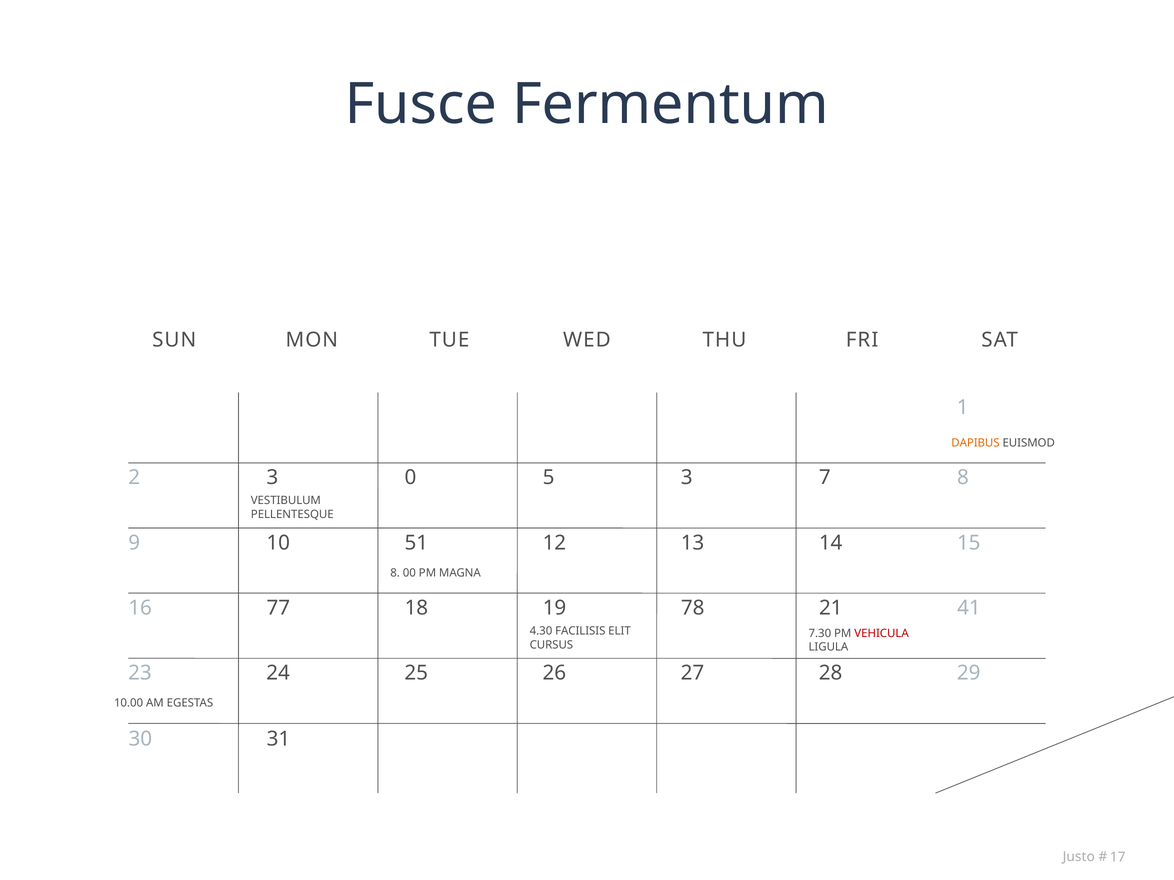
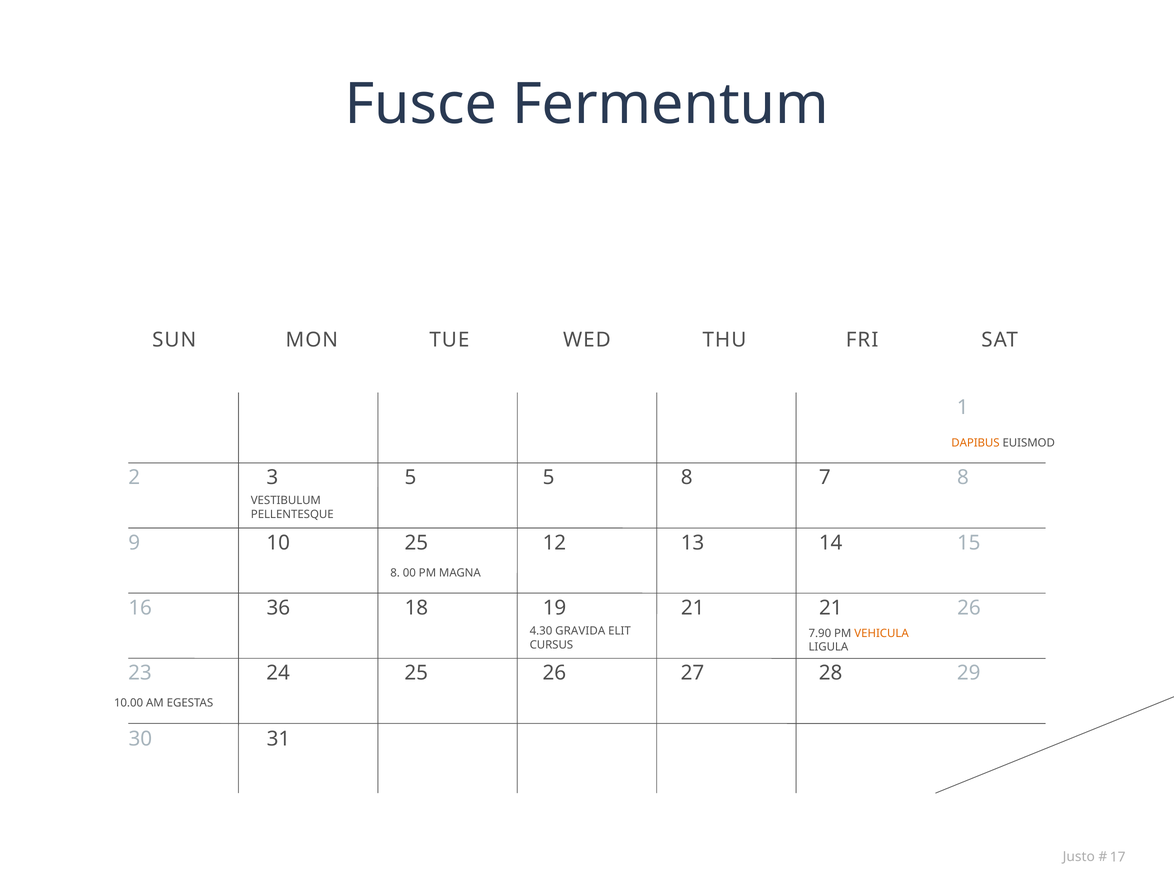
3 0: 0 -> 5
5 3: 3 -> 8
10 51: 51 -> 25
77: 77 -> 36
19 78: 78 -> 21
21 41: 41 -> 26
FACILISIS: FACILISIS -> GRAVIDA
7.30: 7.30 -> 7.90
VEHICULA colour: red -> orange
